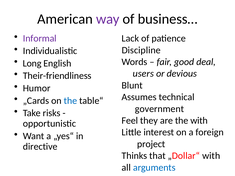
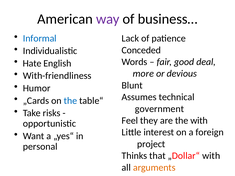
Informal colour: purple -> blue
Discipline: Discipline -> Conceded
Long: Long -> Hate
Their-friendliness: Their-friendliness -> With-friendliness
users: users -> more
directive: directive -> personal
arguments colour: blue -> orange
